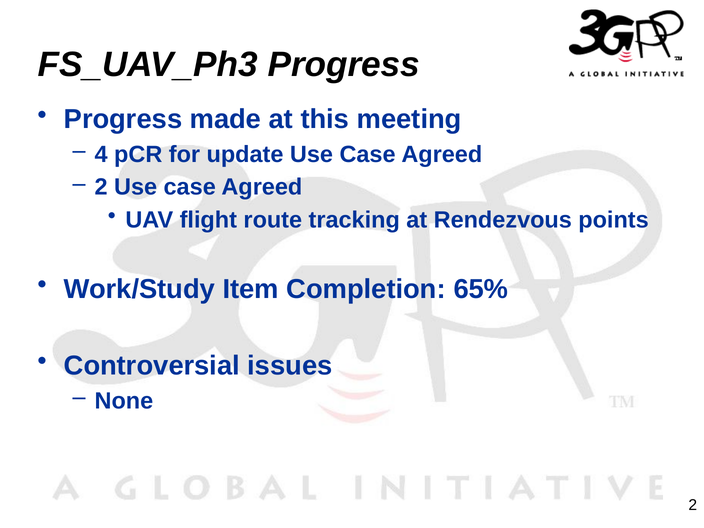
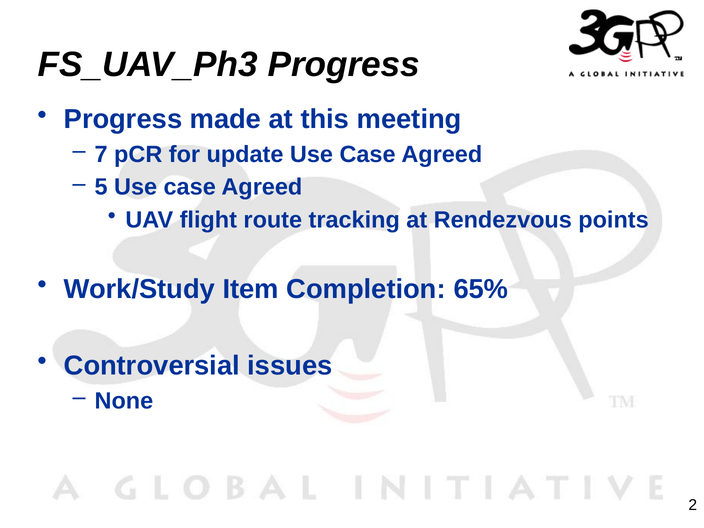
4: 4 -> 7
2 at (101, 187): 2 -> 5
